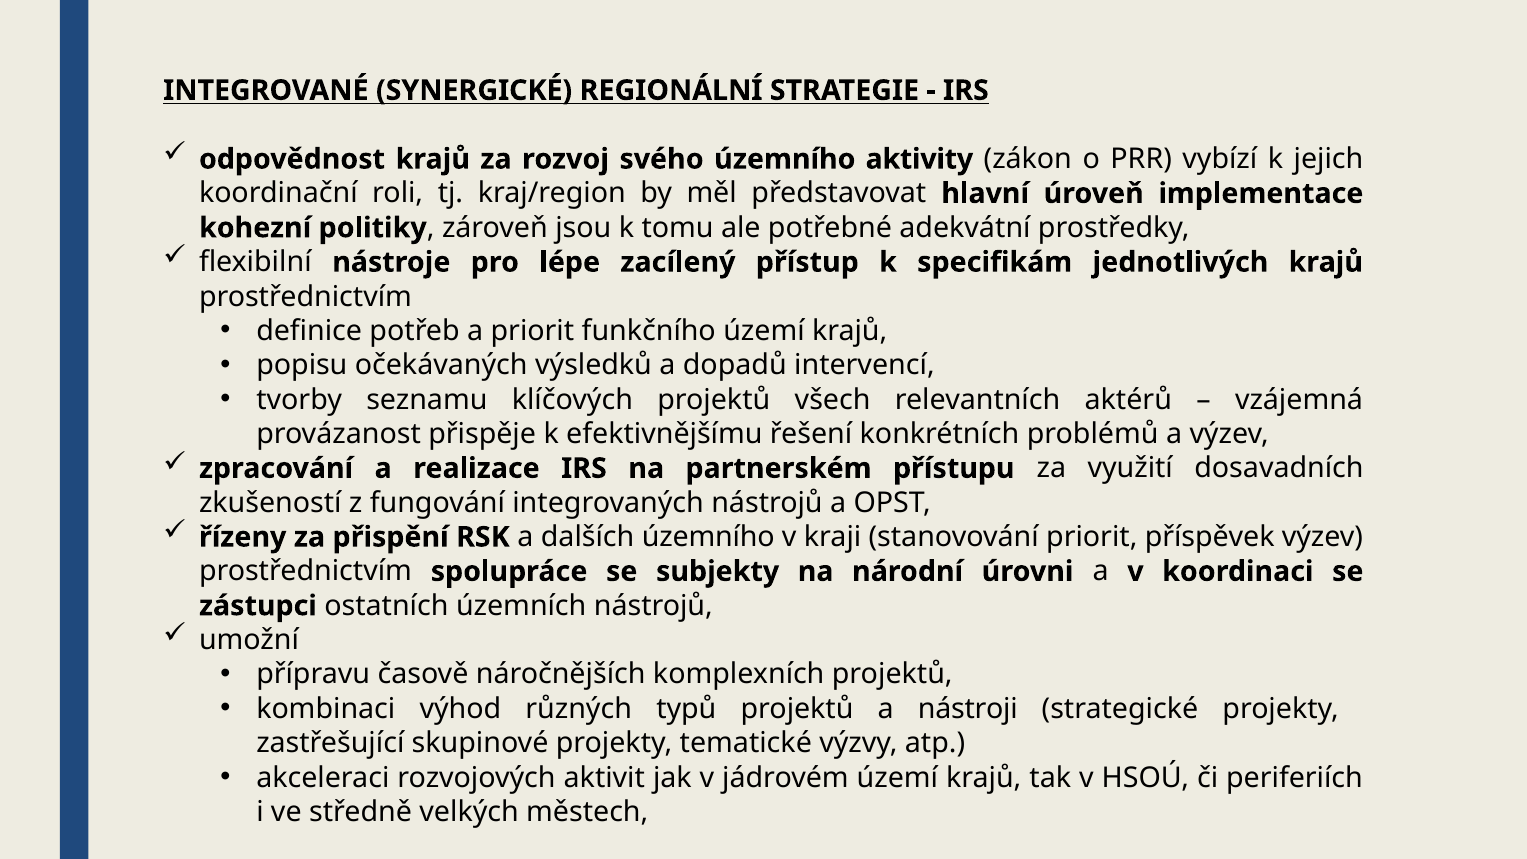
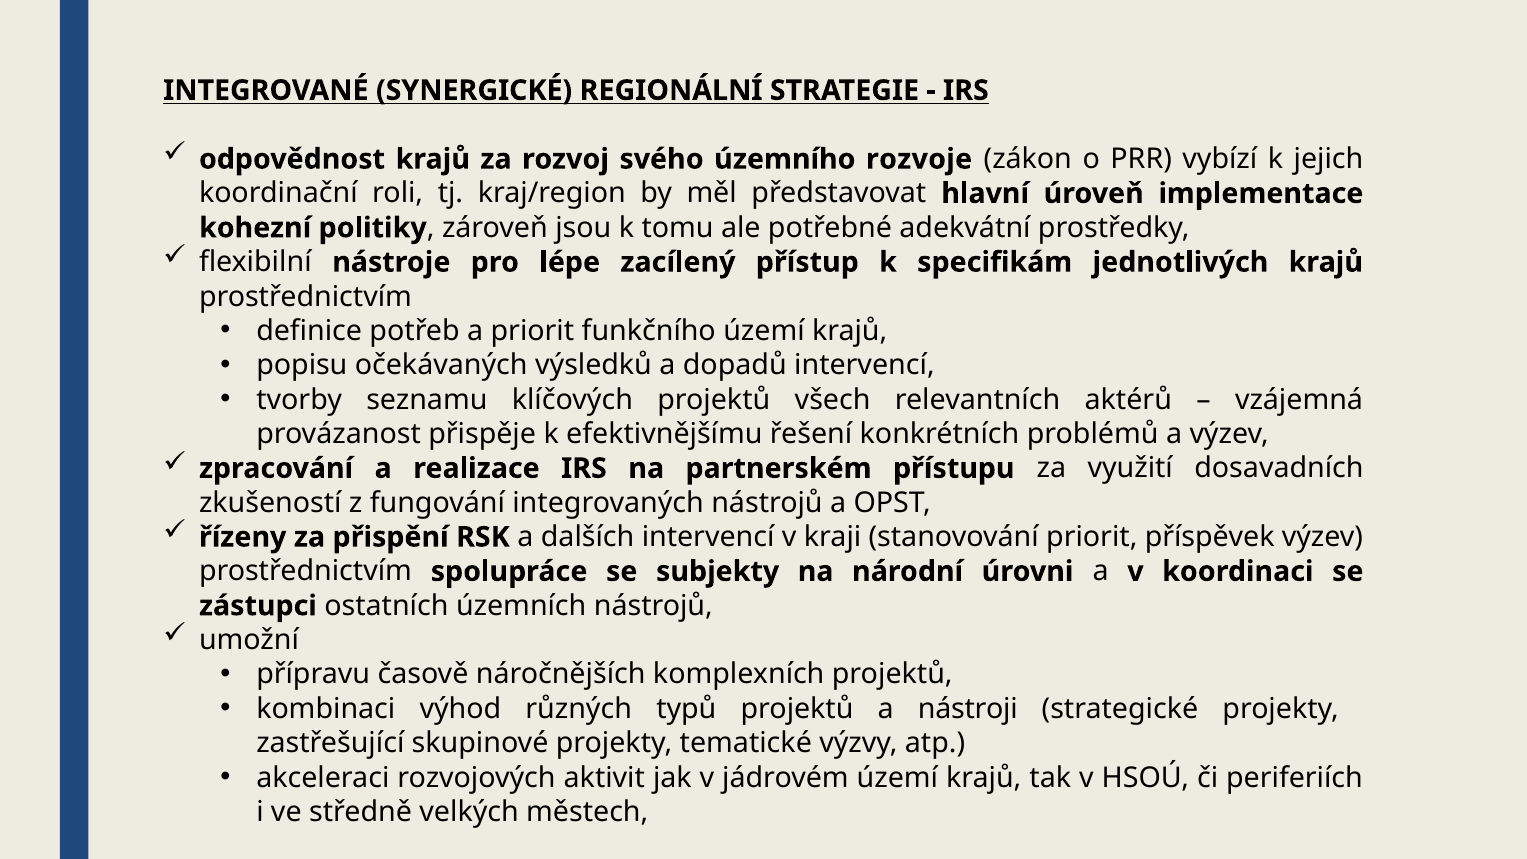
aktivity: aktivity -> rozvoje
dalších územního: územního -> intervencí
